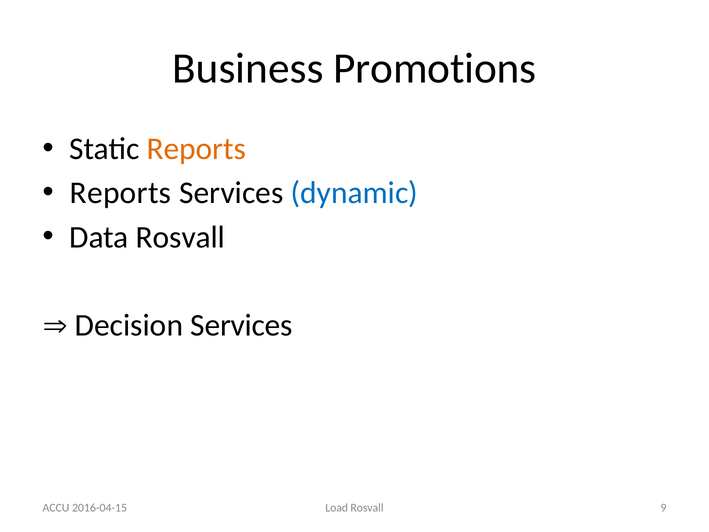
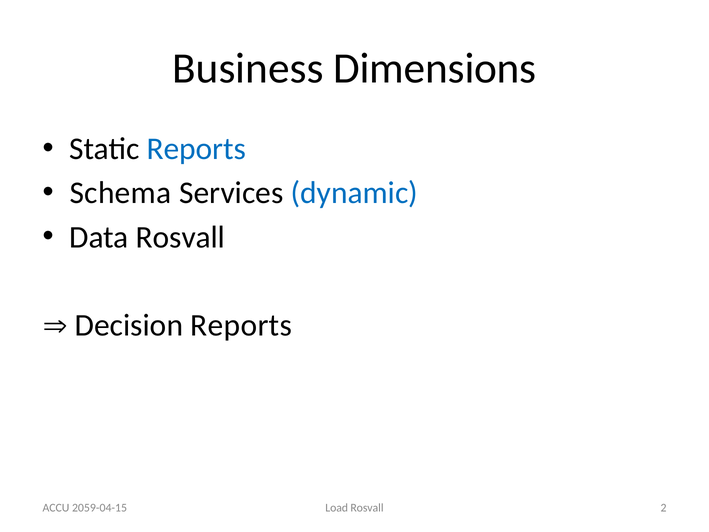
Promotions: Promotions -> Dimensions
Reports at (196, 149) colour: orange -> blue
Reports at (121, 193): Reports -> Schema
Decision Services: Services -> Reports
9: 9 -> 2
2016-04-15: 2016-04-15 -> 2059-04-15
